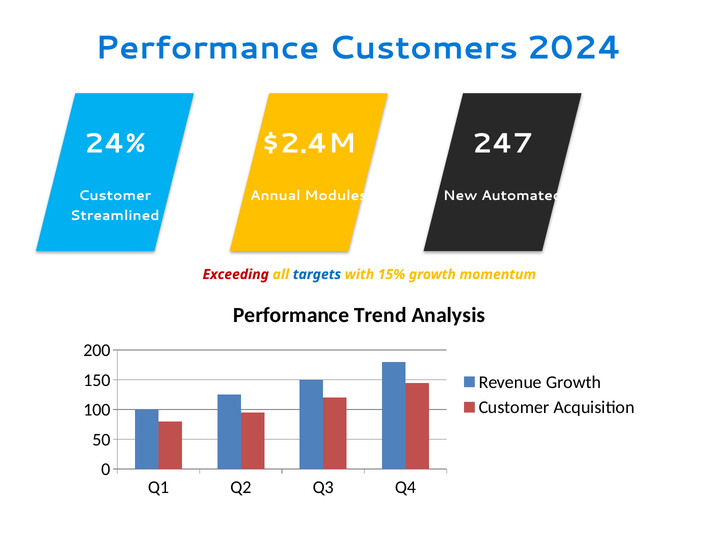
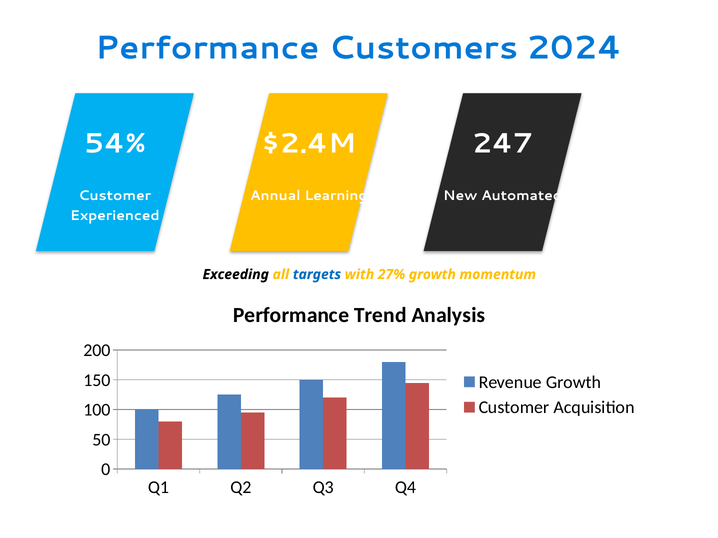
24%: 24% -> 54%
Modules: Modules -> Learning
Streamlined: Streamlined -> Experienced
Exceeding colour: red -> black
15%: 15% -> 27%
